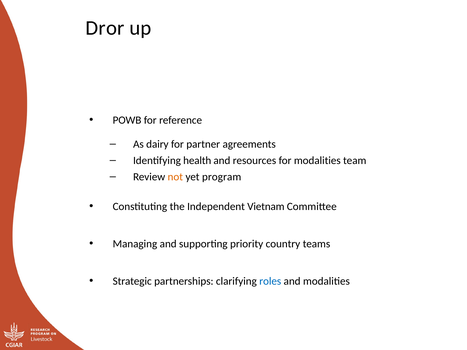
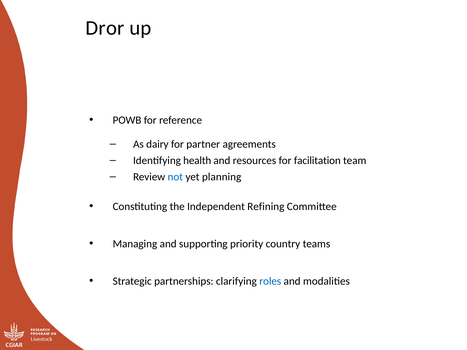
for modalities: modalities -> facilitation
not colour: orange -> blue
program: program -> planning
Vietnam: Vietnam -> Refining
